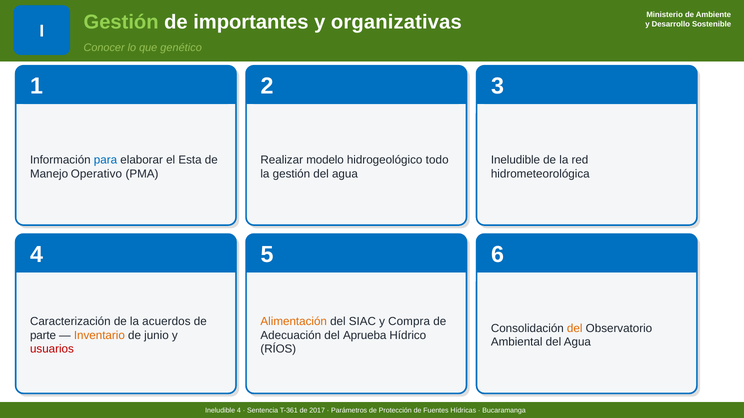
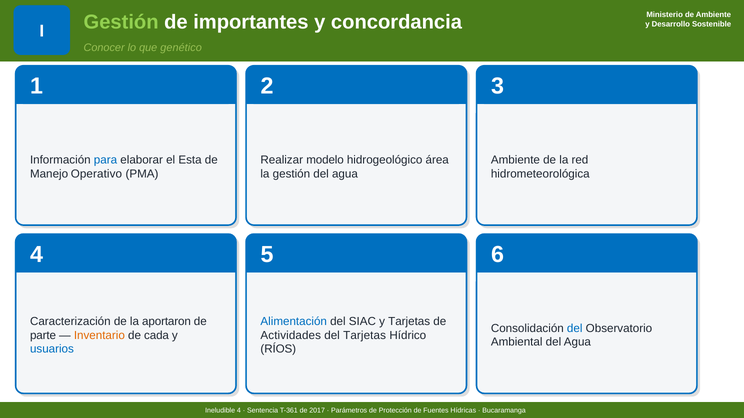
organizativas: organizativas -> concordancia
todo: todo -> área
Ineludible at (515, 160): Ineludible -> Ambiente
acuerdos: acuerdos -> aportaron
Alimentación colour: orange -> blue
y Compra: Compra -> Tarjetas
del at (575, 329) colour: orange -> blue
junio: junio -> cada
Adecuación: Adecuación -> Actividades
del Aprueba: Aprueba -> Tarjetas
usuarios colour: red -> blue
